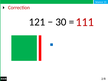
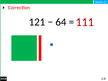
30: 30 -> 64
